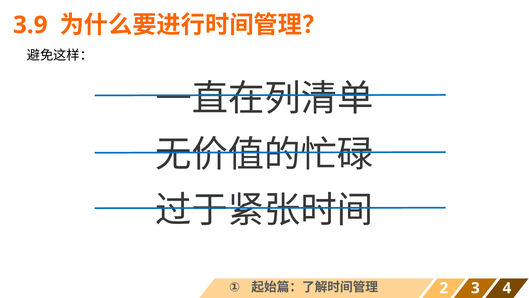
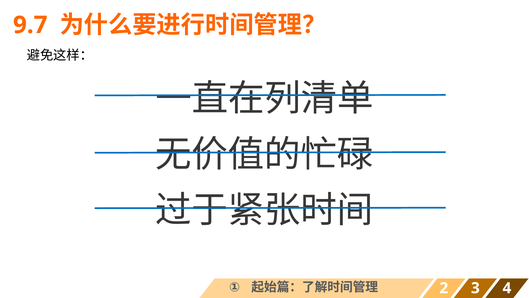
3.9: 3.9 -> 9.7
